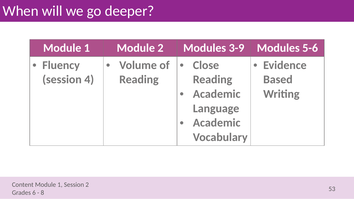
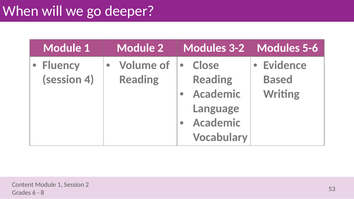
3-9: 3-9 -> 3-2
